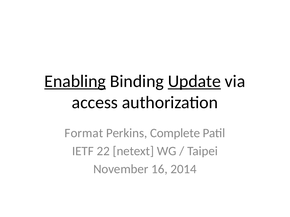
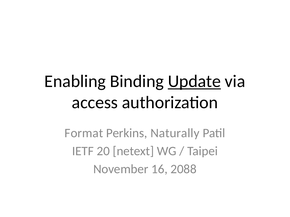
Enabling underline: present -> none
Complete: Complete -> Naturally
22: 22 -> 20
2014: 2014 -> 2088
